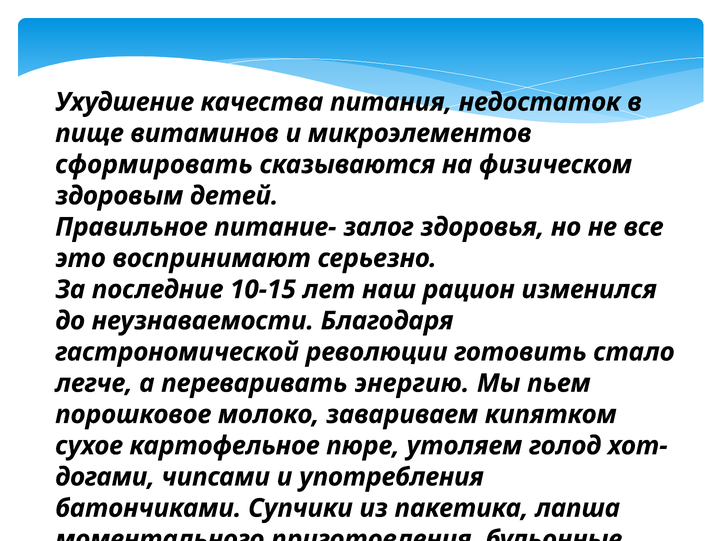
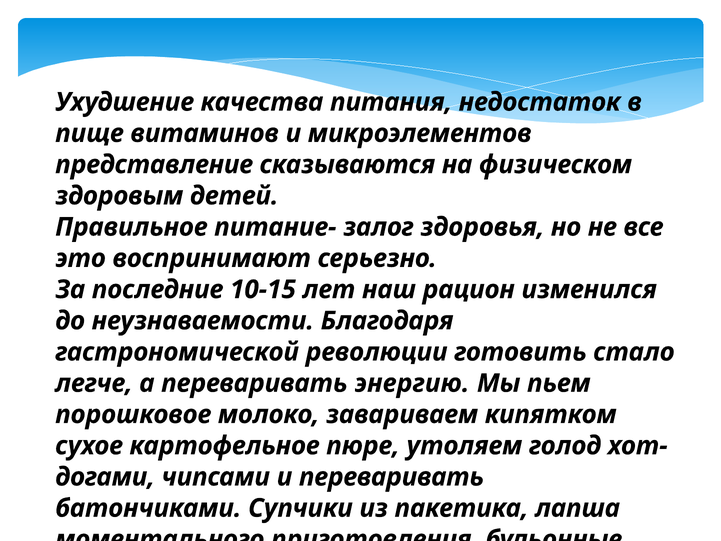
сформировать: сформировать -> представление
и употребления: употребления -> переваривать
